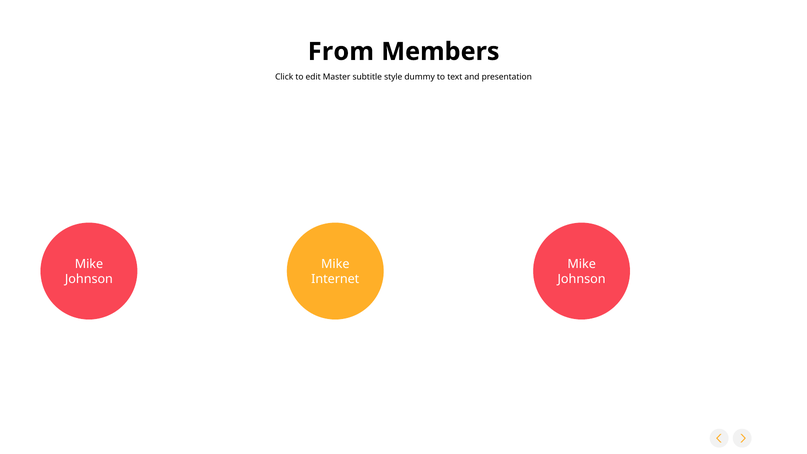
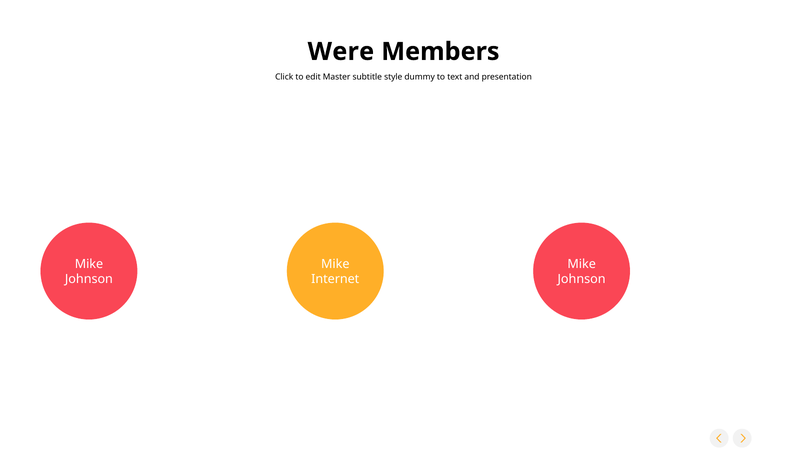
From: From -> Were
